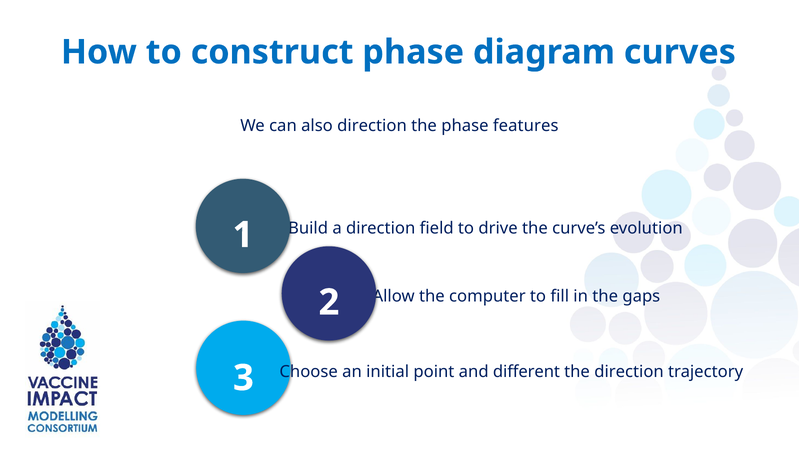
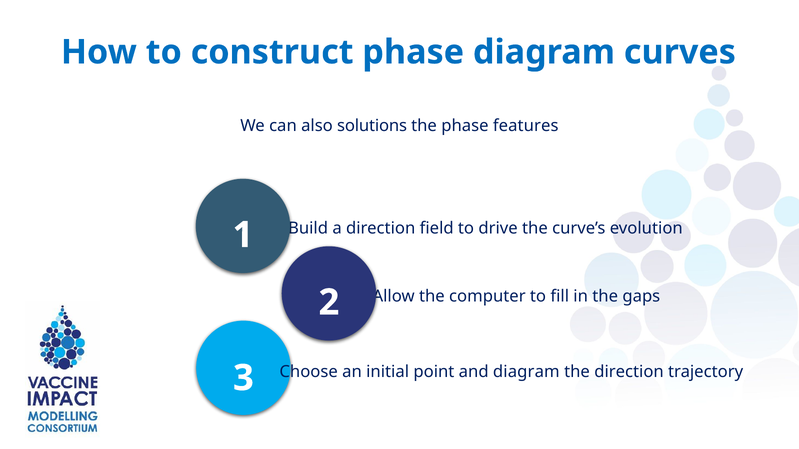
also direction: direction -> solutions
and different: different -> diagram
